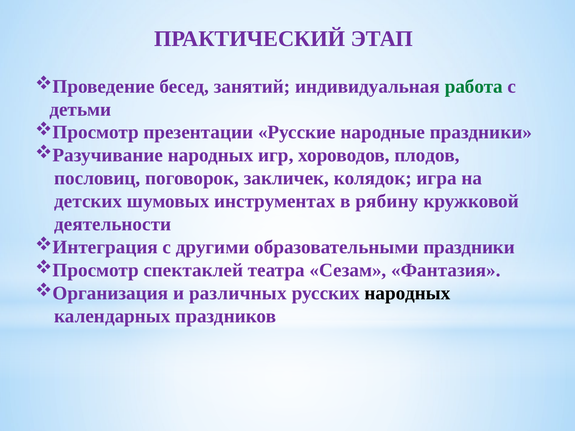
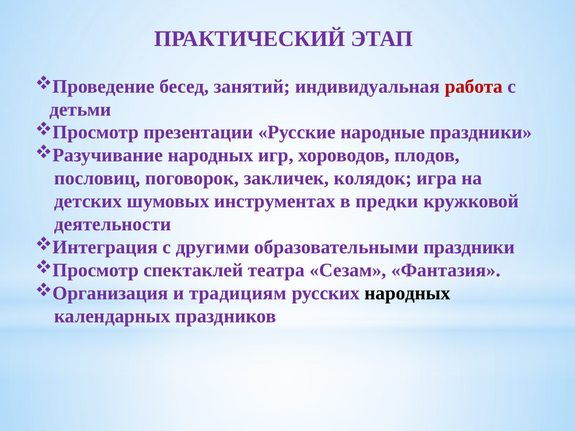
работа colour: green -> red
рябину: рябину -> предки
различных: различных -> традициям
